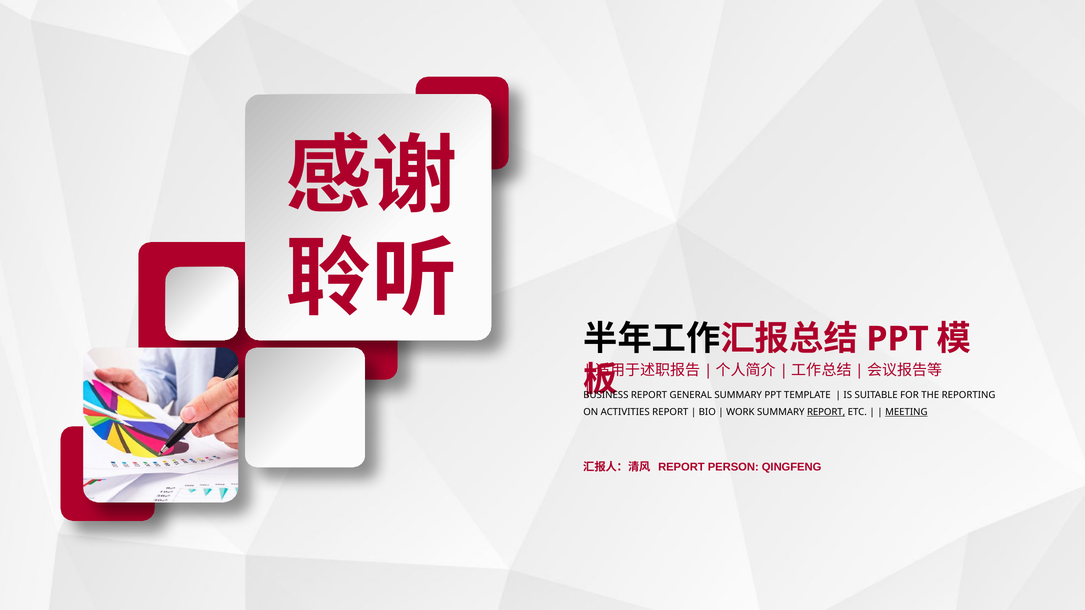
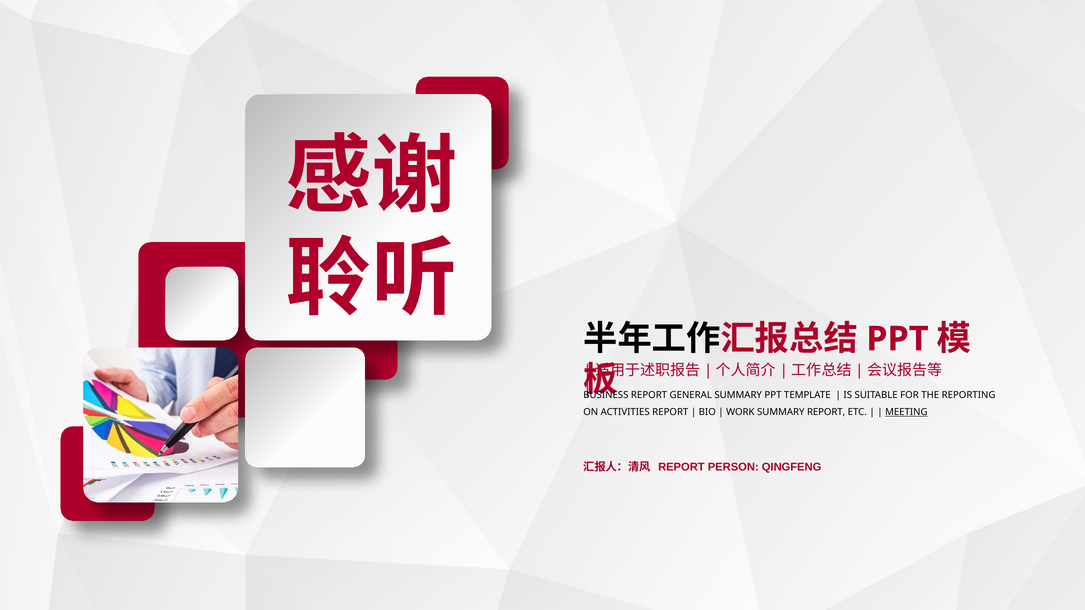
REPORT at (826, 412) underline: present -> none
